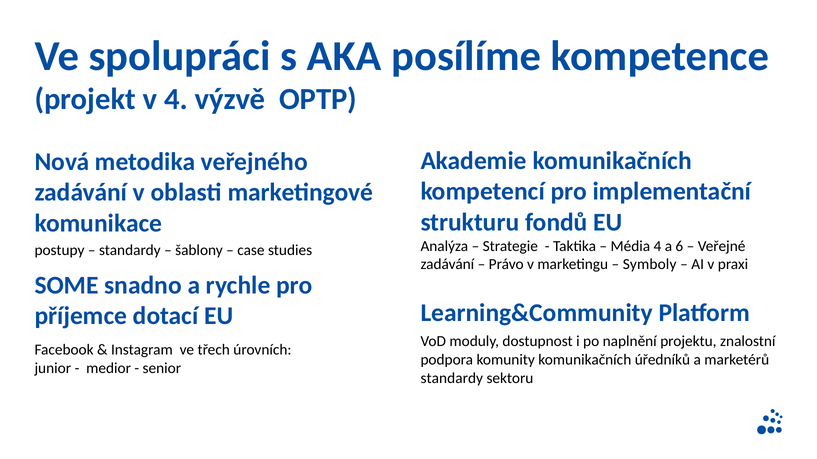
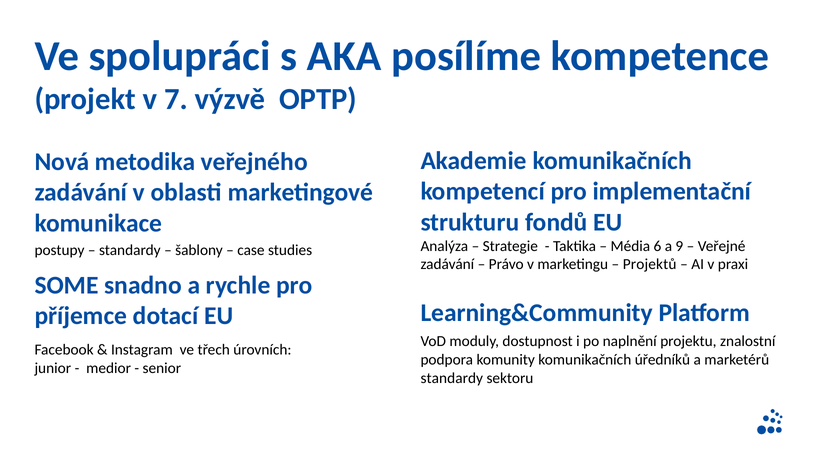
v 4: 4 -> 7
Média 4: 4 -> 6
6: 6 -> 9
Symboly: Symboly -> Projektů
